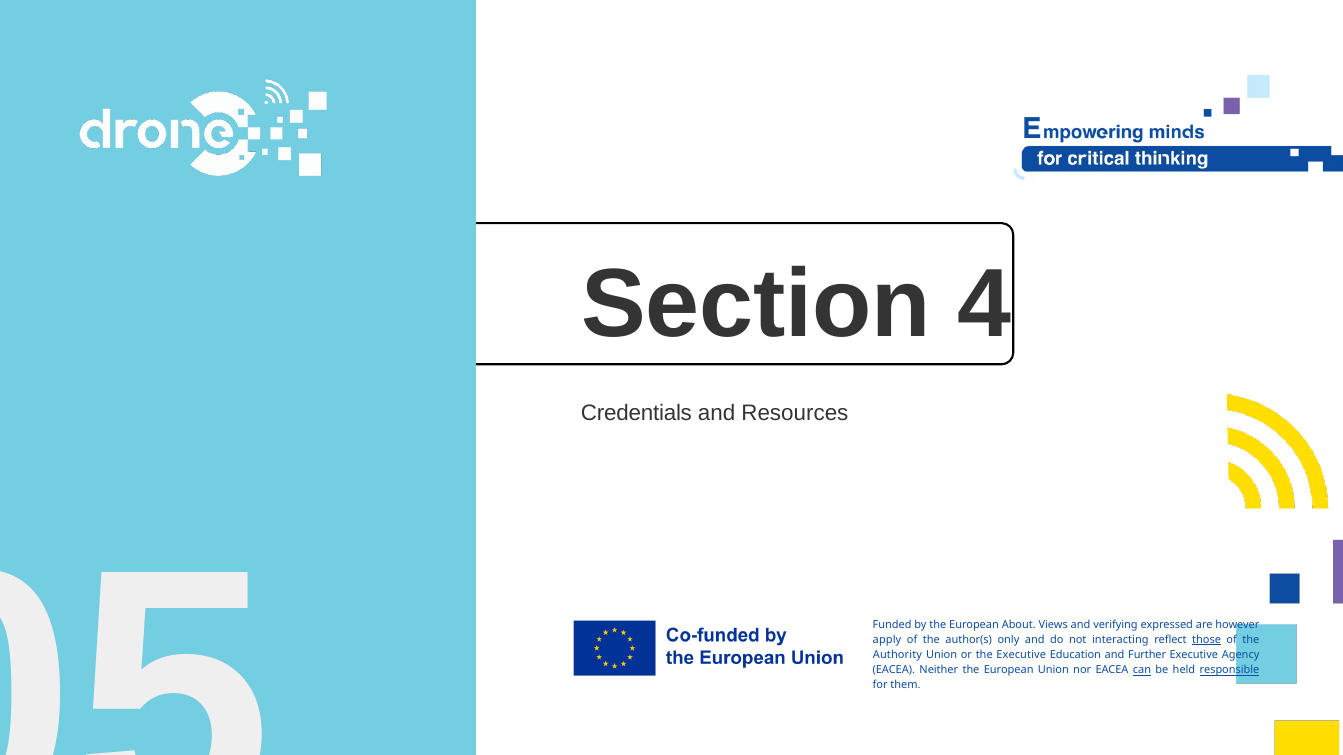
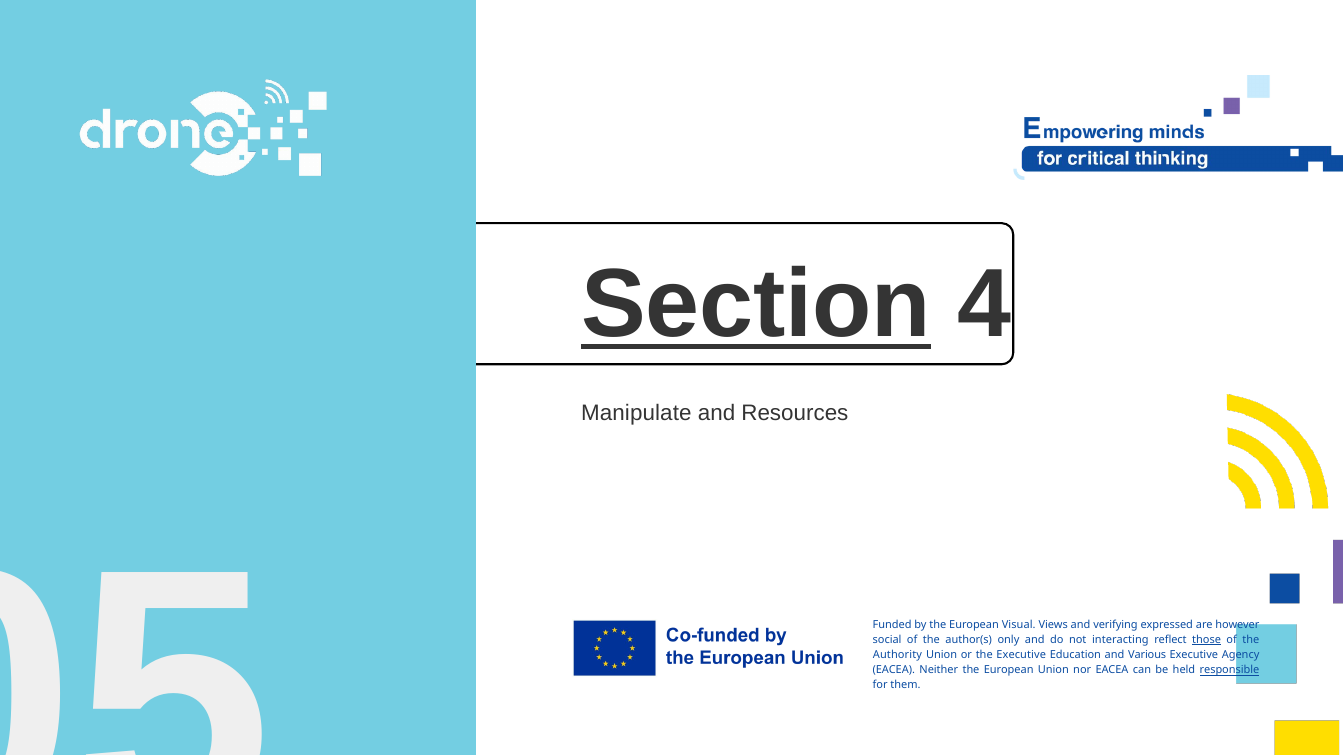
Section underline: none -> present
Credentials: Credentials -> Manipulate
About: About -> Visual
apply: apply -> social
Further: Further -> Various
can underline: present -> none
